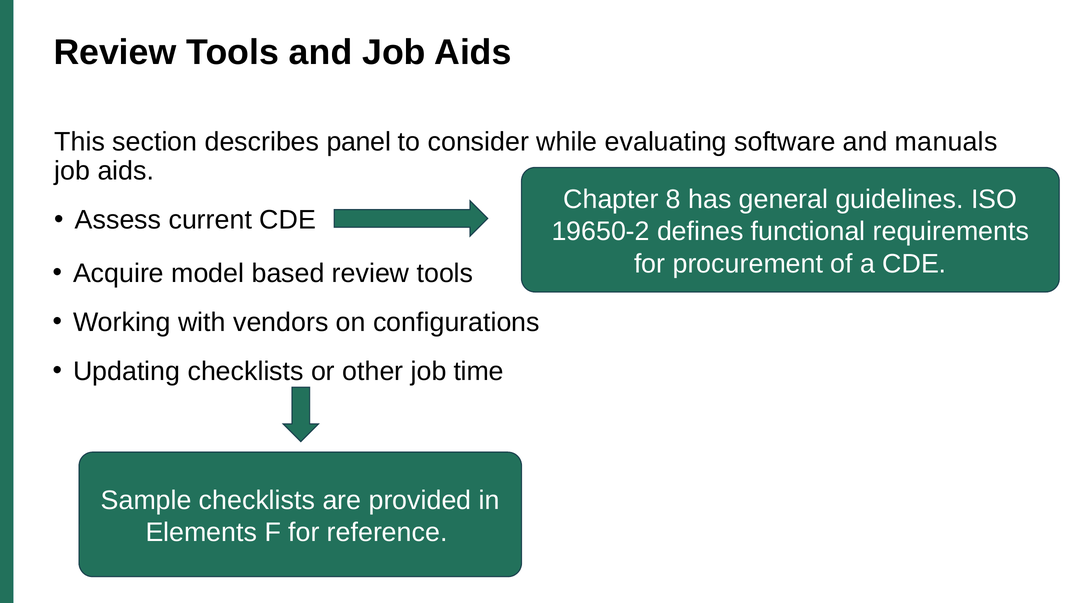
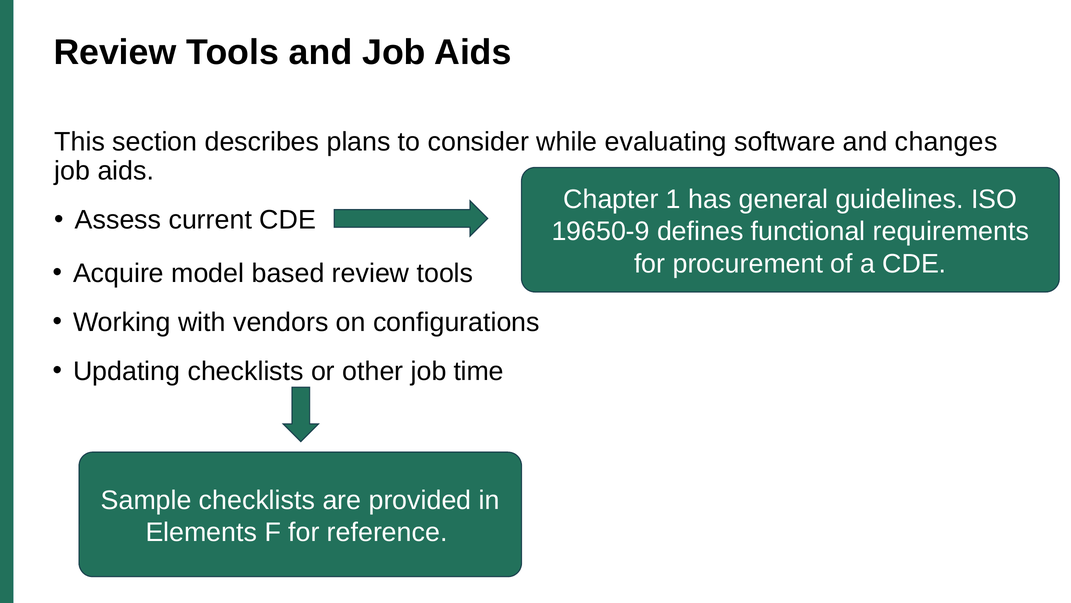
panel: panel -> plans
manuals: manuals -> changes
8: 8 -> 1
19650-2: 19650-2 -> 19650-9
